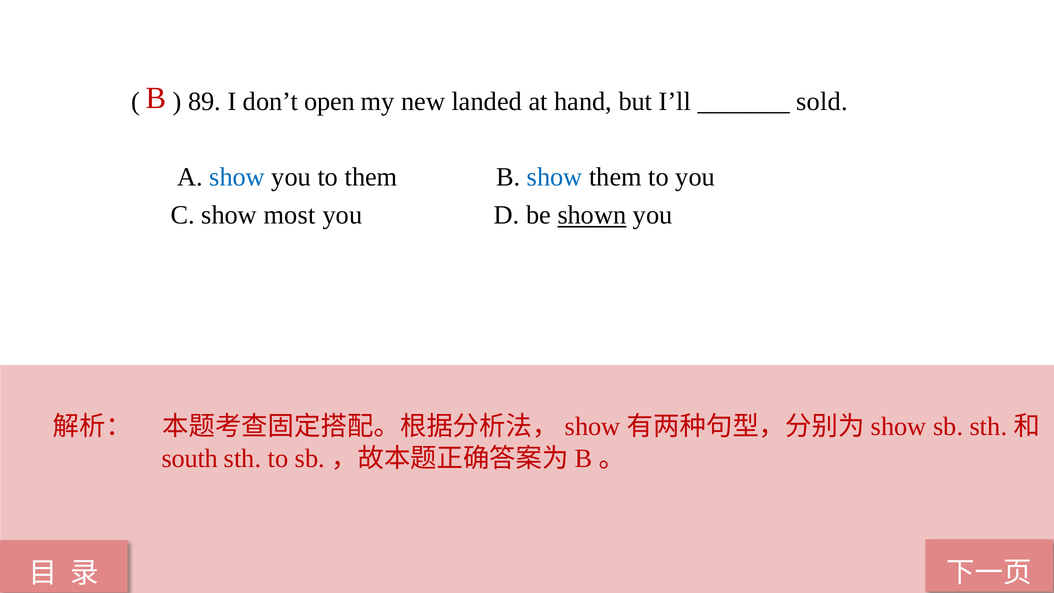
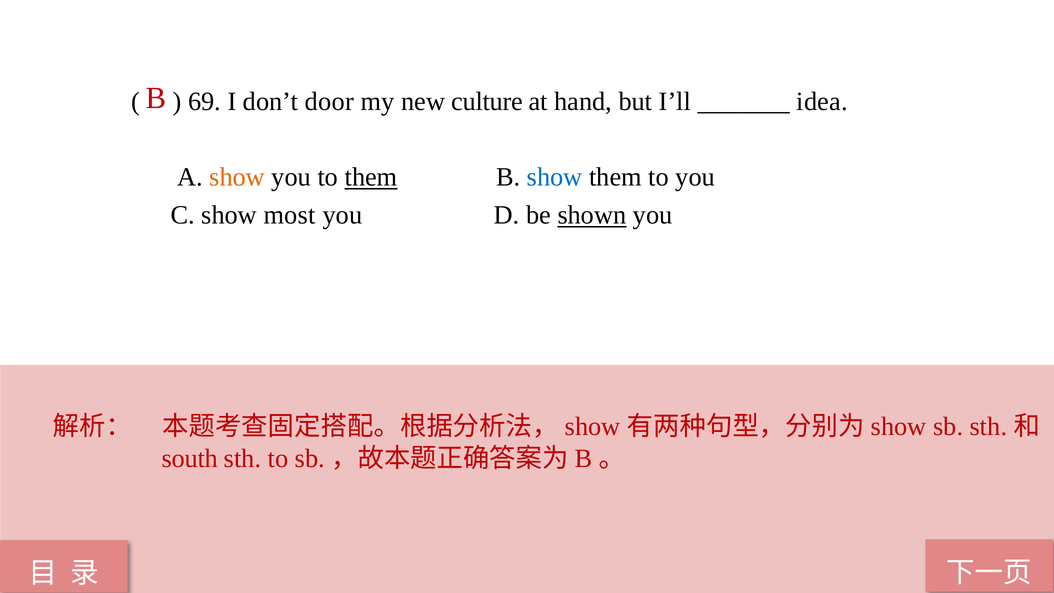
89: 89 -> 69
open: open -> door
landed: landed -> culture
sold: sold -> idea
show at (237, 177) colour: blue -> orange
them at (371, 177) underline: none -> present
